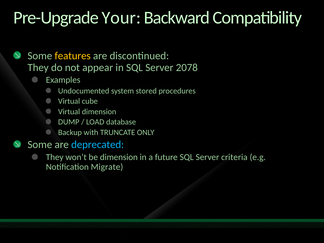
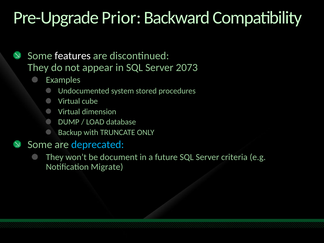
Your: Your -> Prior
features colour: yellow -> white
2078: 2078 -> 2073
be dimension: dimension -> document
